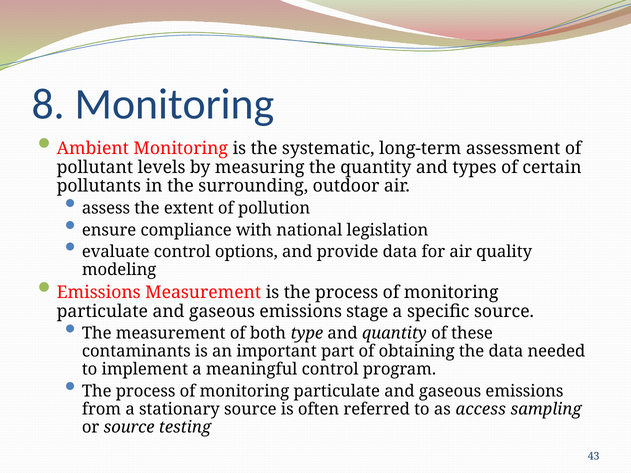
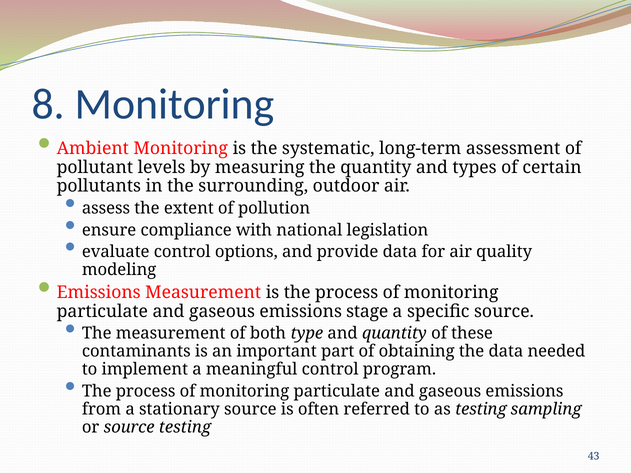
as access: access -> testing
